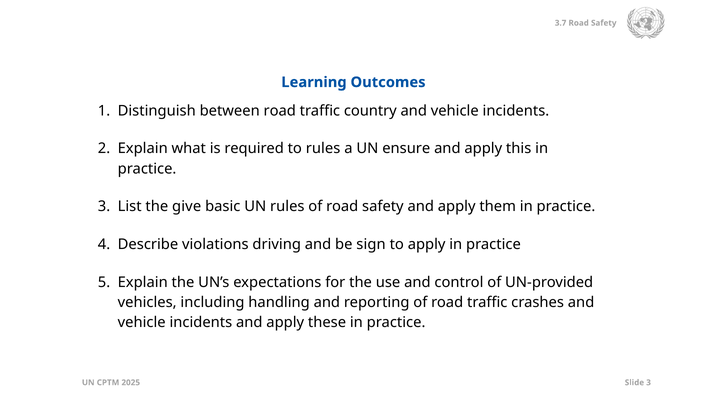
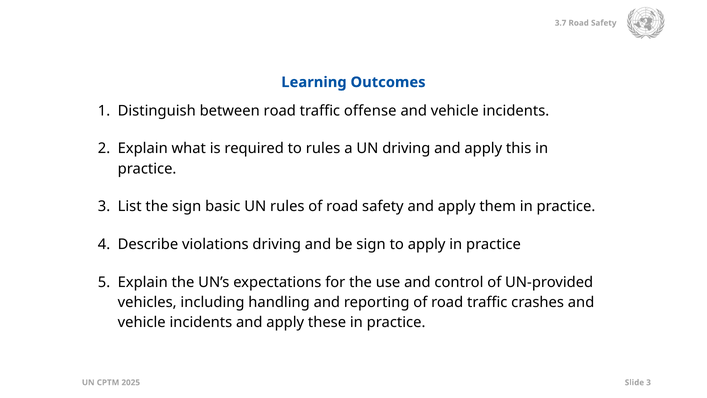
country: country -> offense
UN ensure: ensure -> driving
the give: give -> sign
